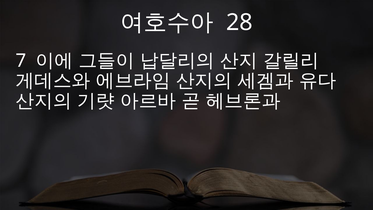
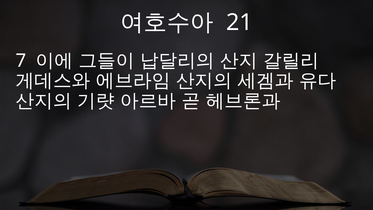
28: 28 -> 21
